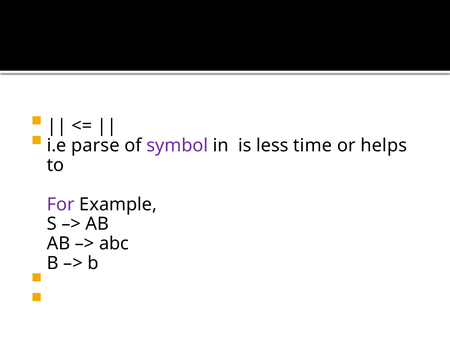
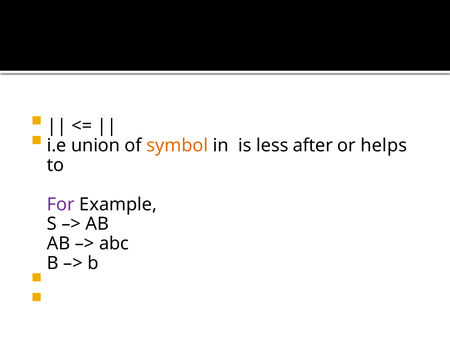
parse: parse -> union
symbol colour: purple -> orange
time: time -> after
